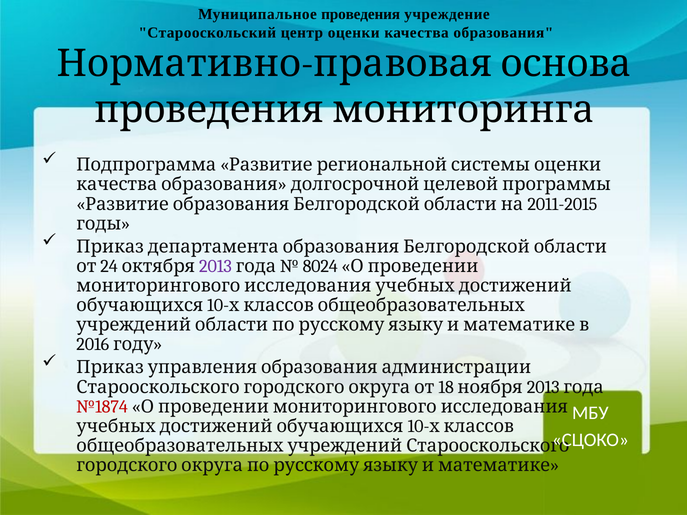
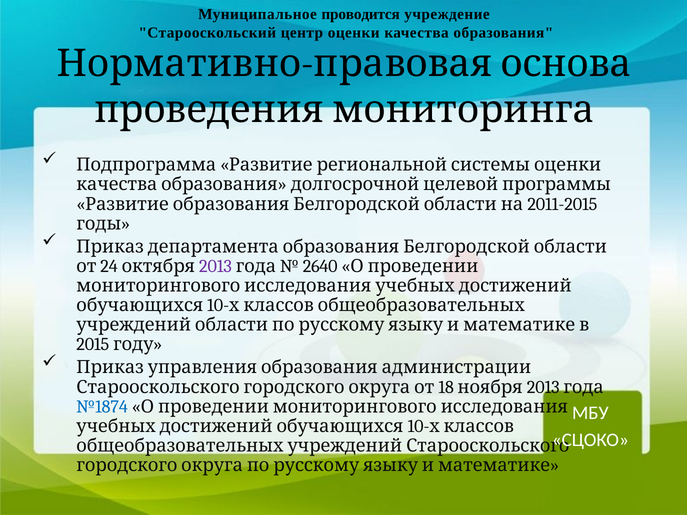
проведения: проведения -> проводится
8024: 8024 -> 2640
2016: 2016 -> 2015
№1874 colour: red -> blue
